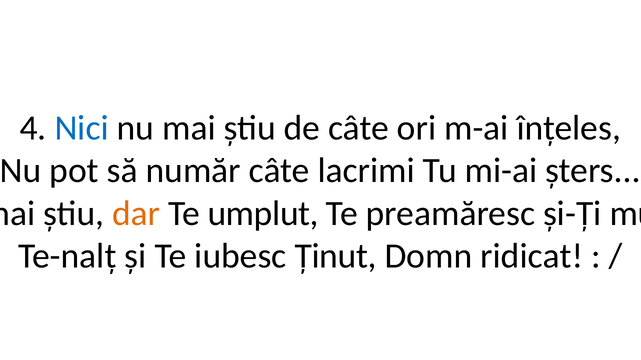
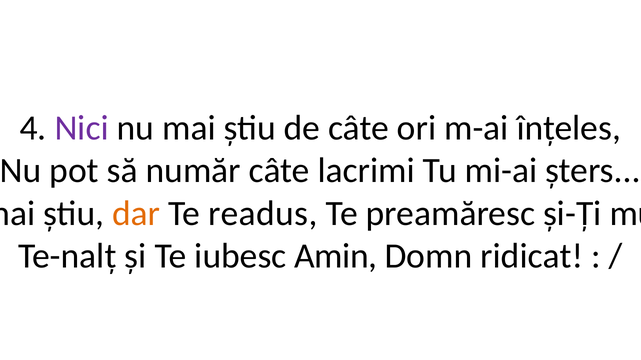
Nici colour: blue -> purple
umplut: umplut -> readus
Ținut: Ținut -> Amin
